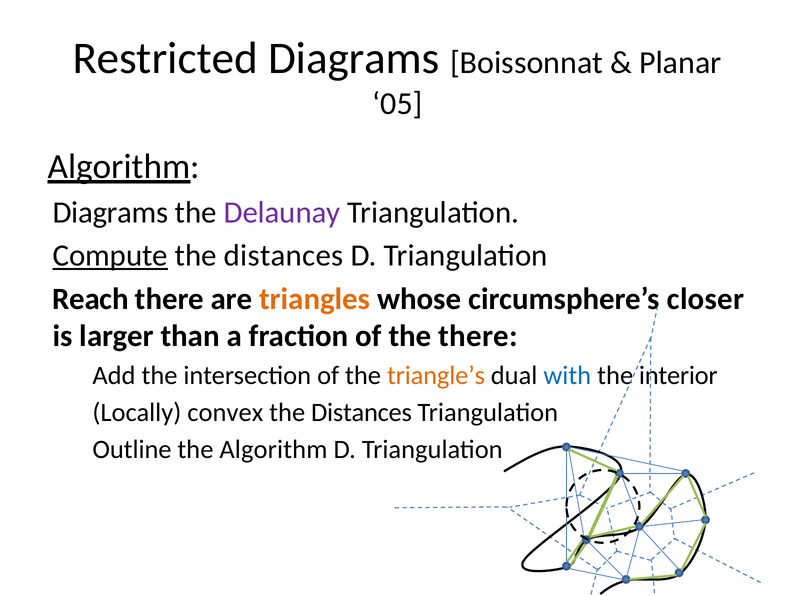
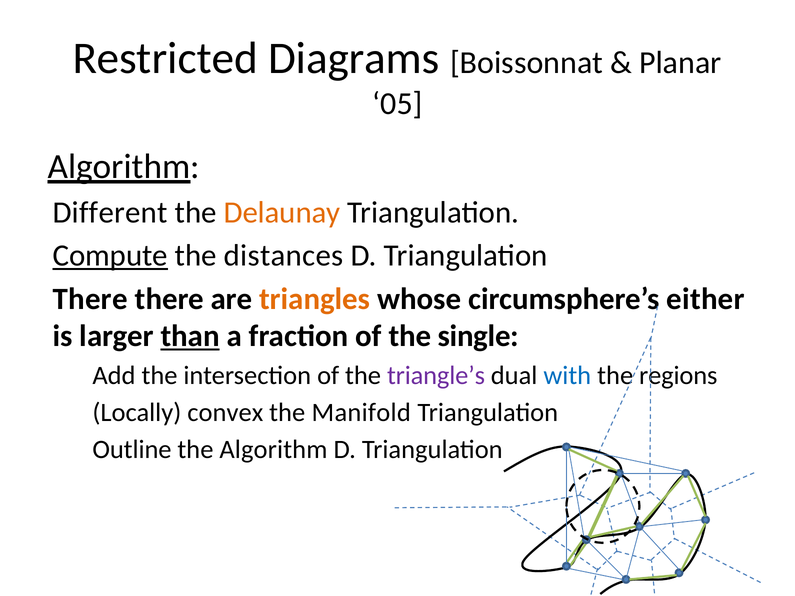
Diagrams at (110, 212): Diagrams -> Different
Delaunay colour: purple -> orange
Reach at (90, 299): Reach -> There
closer: closer -> either
than underline: none -> present
the there: there -> single
triangle’s colour: orange -> purple
interior: interior -> regions
Distances at (361, 413): Distances -> Manifold
